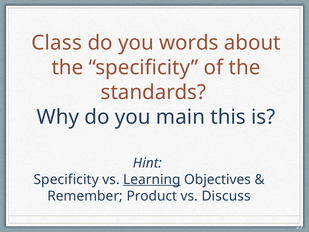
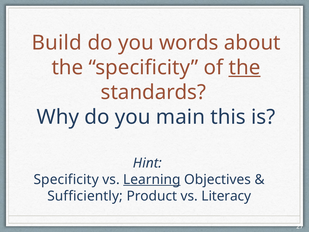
Class: Class -> Build
the at (244, 67) underline: none -> present
Remember: Remember -> Sufficiently
Discuss: Discuss -> Literacy
